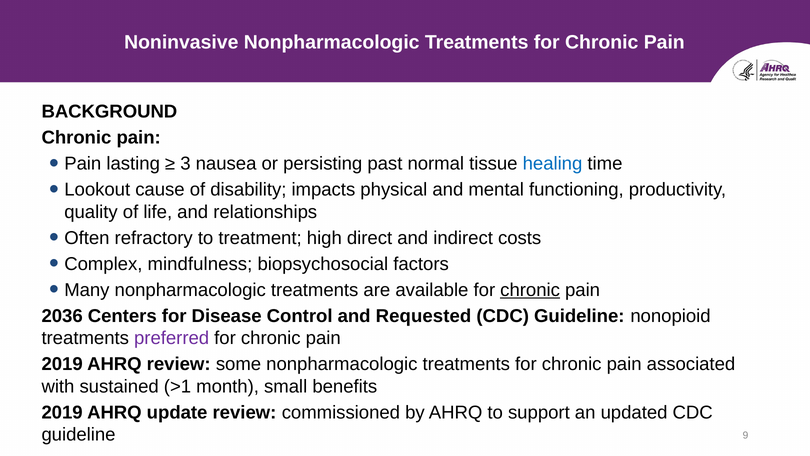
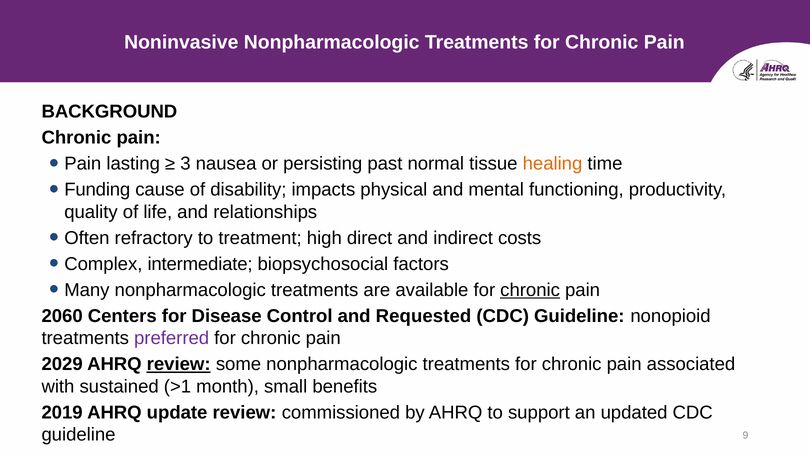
healing colour: blue -> orange
Lookout: Lookout -> Funding
mindfulness: mindfulness -> intermediate
2036: 2036 -> 2060
2019 at (62, 364): 2019 -> 2029
review at (179, 364) underline: none -> present
